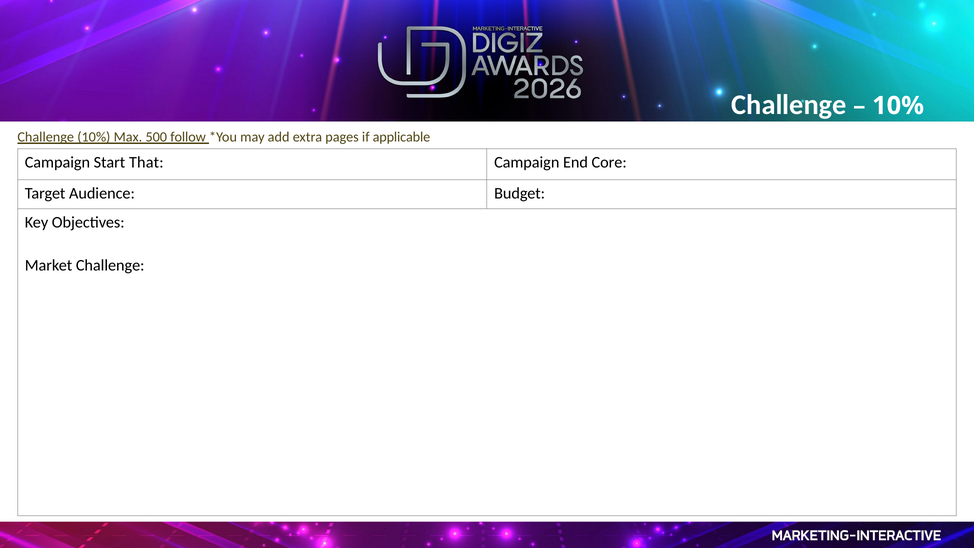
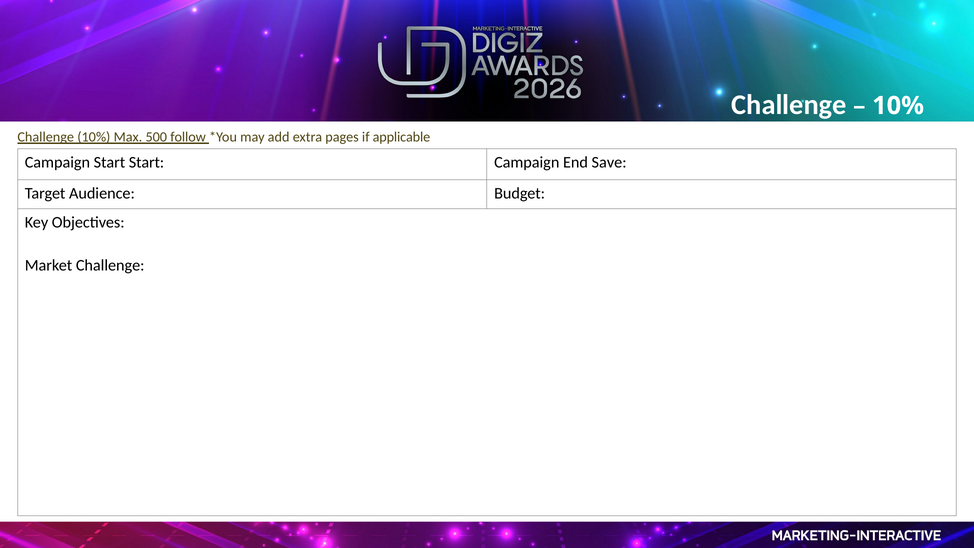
Start That: That -> Start
Core: Core -> Save
